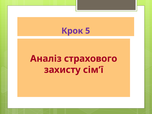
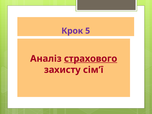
страхового underline: none -> present
